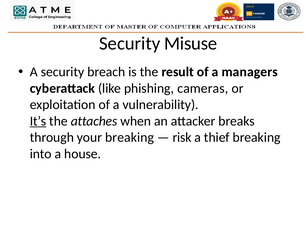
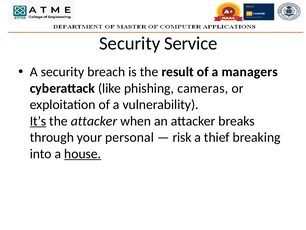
Misuse: Misuse -> Service
the attaches: attaches -> attacker
your breaking: breaking -> personal
house underline: none -> present
